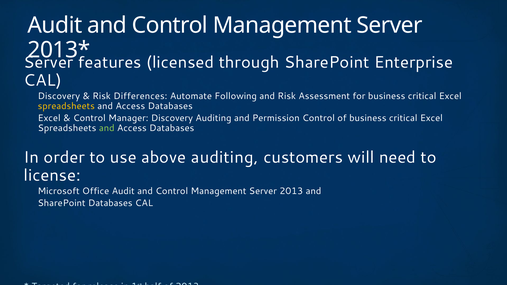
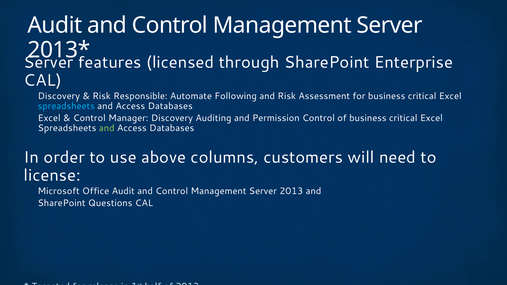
Differences: Differences -> Responsible
spreadsheets at (66, 106) colour: yellow -> light blue
above auditing: auditing -> columns
SharePoint Databases: Databases -> Questions
